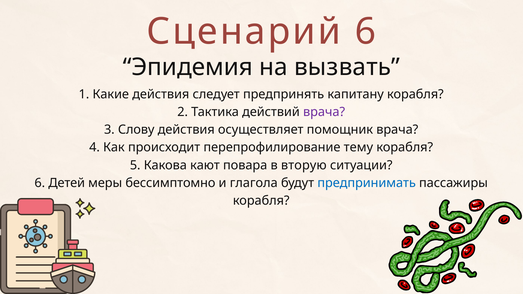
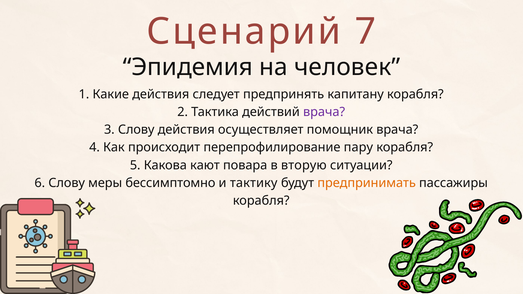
Сценарий 6: 6 -> 7
вызвать: вызвать -> человек
тему: тему -> пару
6 Детей: Детей -> Слову
глагола: глагола -> тактику
предпринимать colour: blue -> orange
